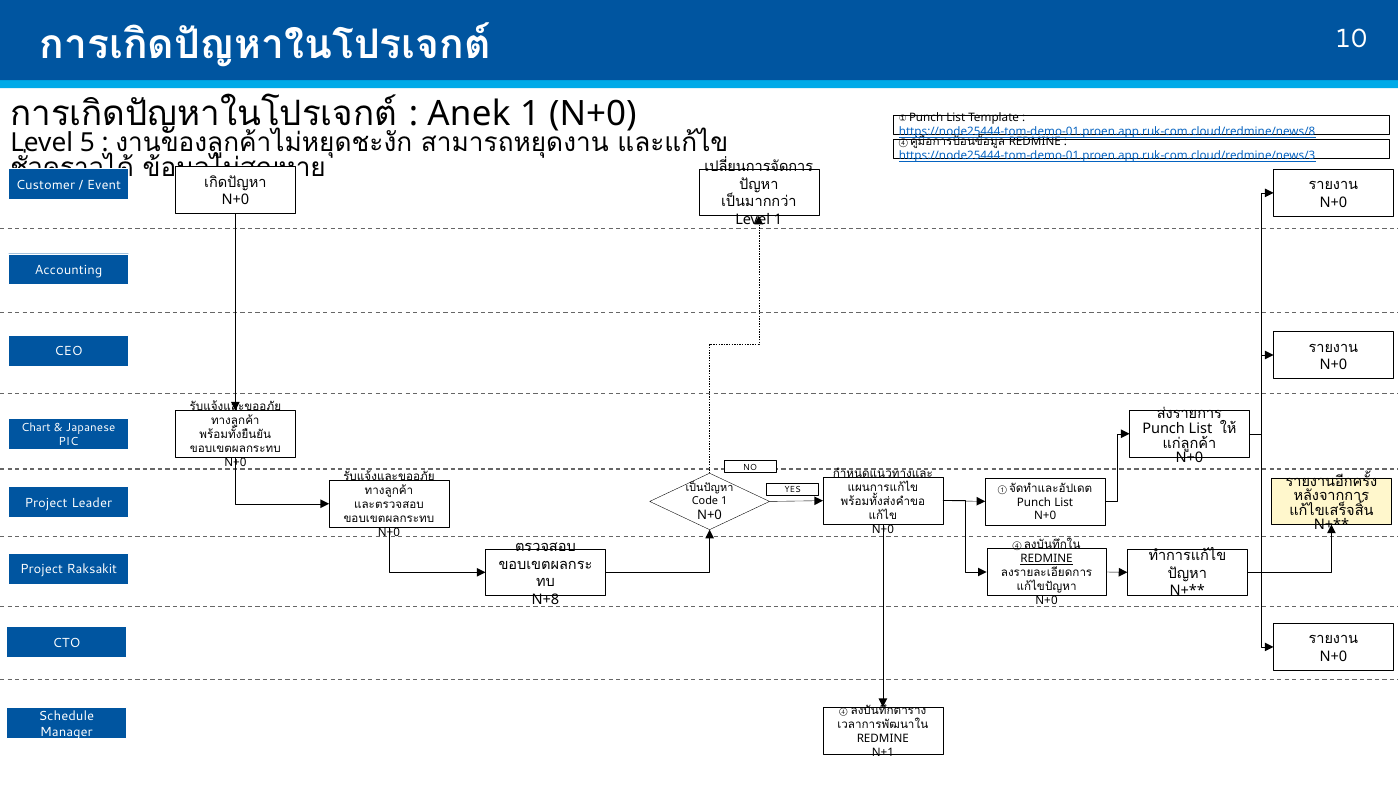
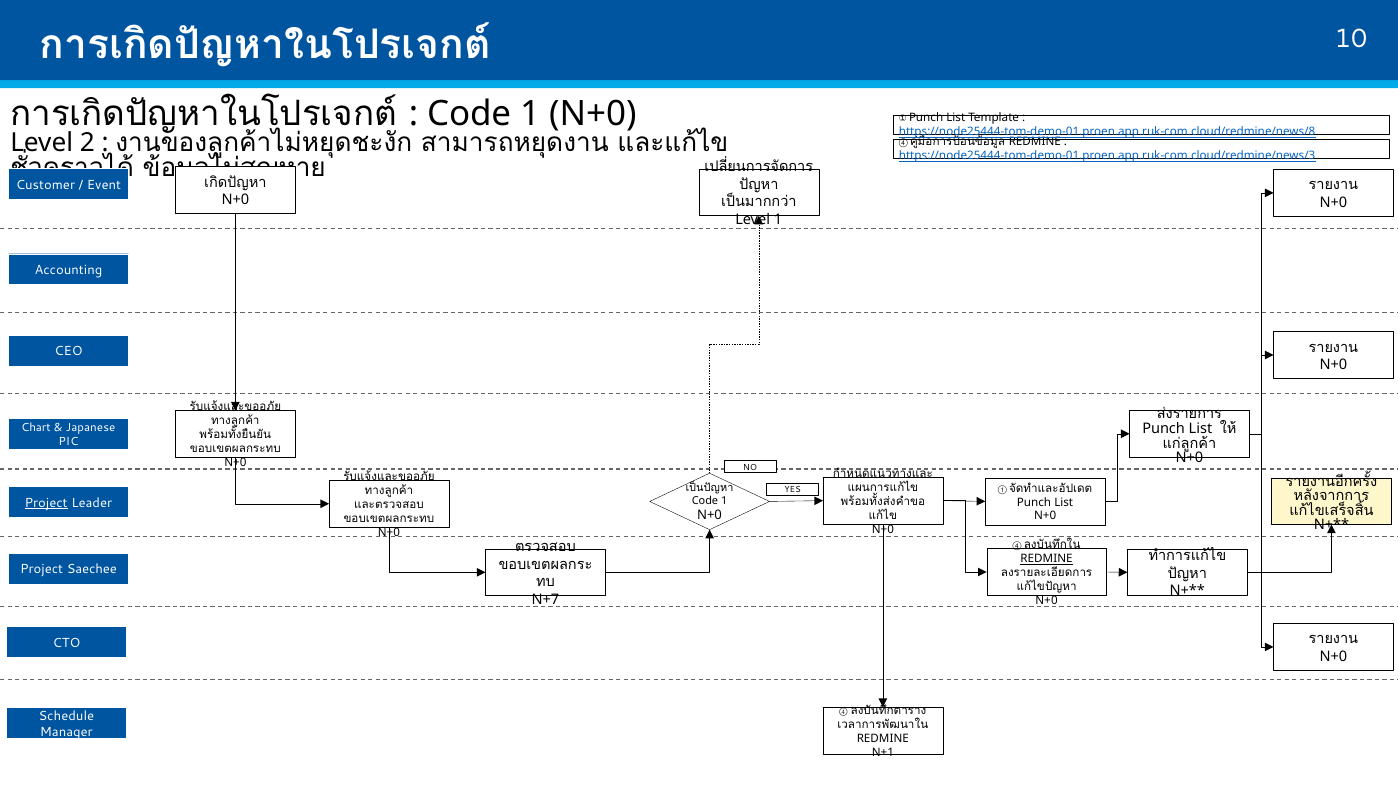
Anek at (469, 114): Anek -> Code
5: 5 -> 2
Project at (46, 503) underline: none -> present
Raksakit: Raksakit -> Saechee
N+8: N+8 -> N+7
